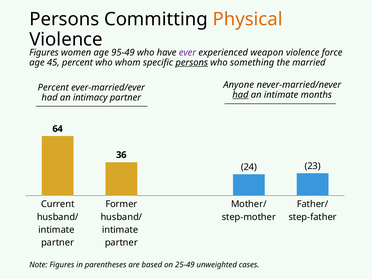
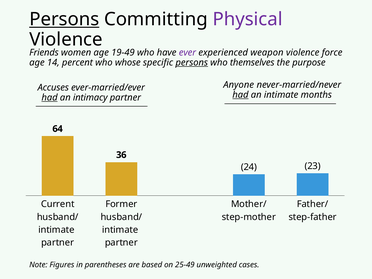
Persons at (64, 19) underline: none -> present
Physical colour: orange -> purple
Figures at (44, 52): Figures -> Friends
95-49: 95-49 -> 19-49
45: 45 -> 14
whom: whom -> whose
something: something -> themselves
married: married -> purpose
Percent at (53, 88): Percent -> Accuses
had at (50, 98) underline: none -> present
